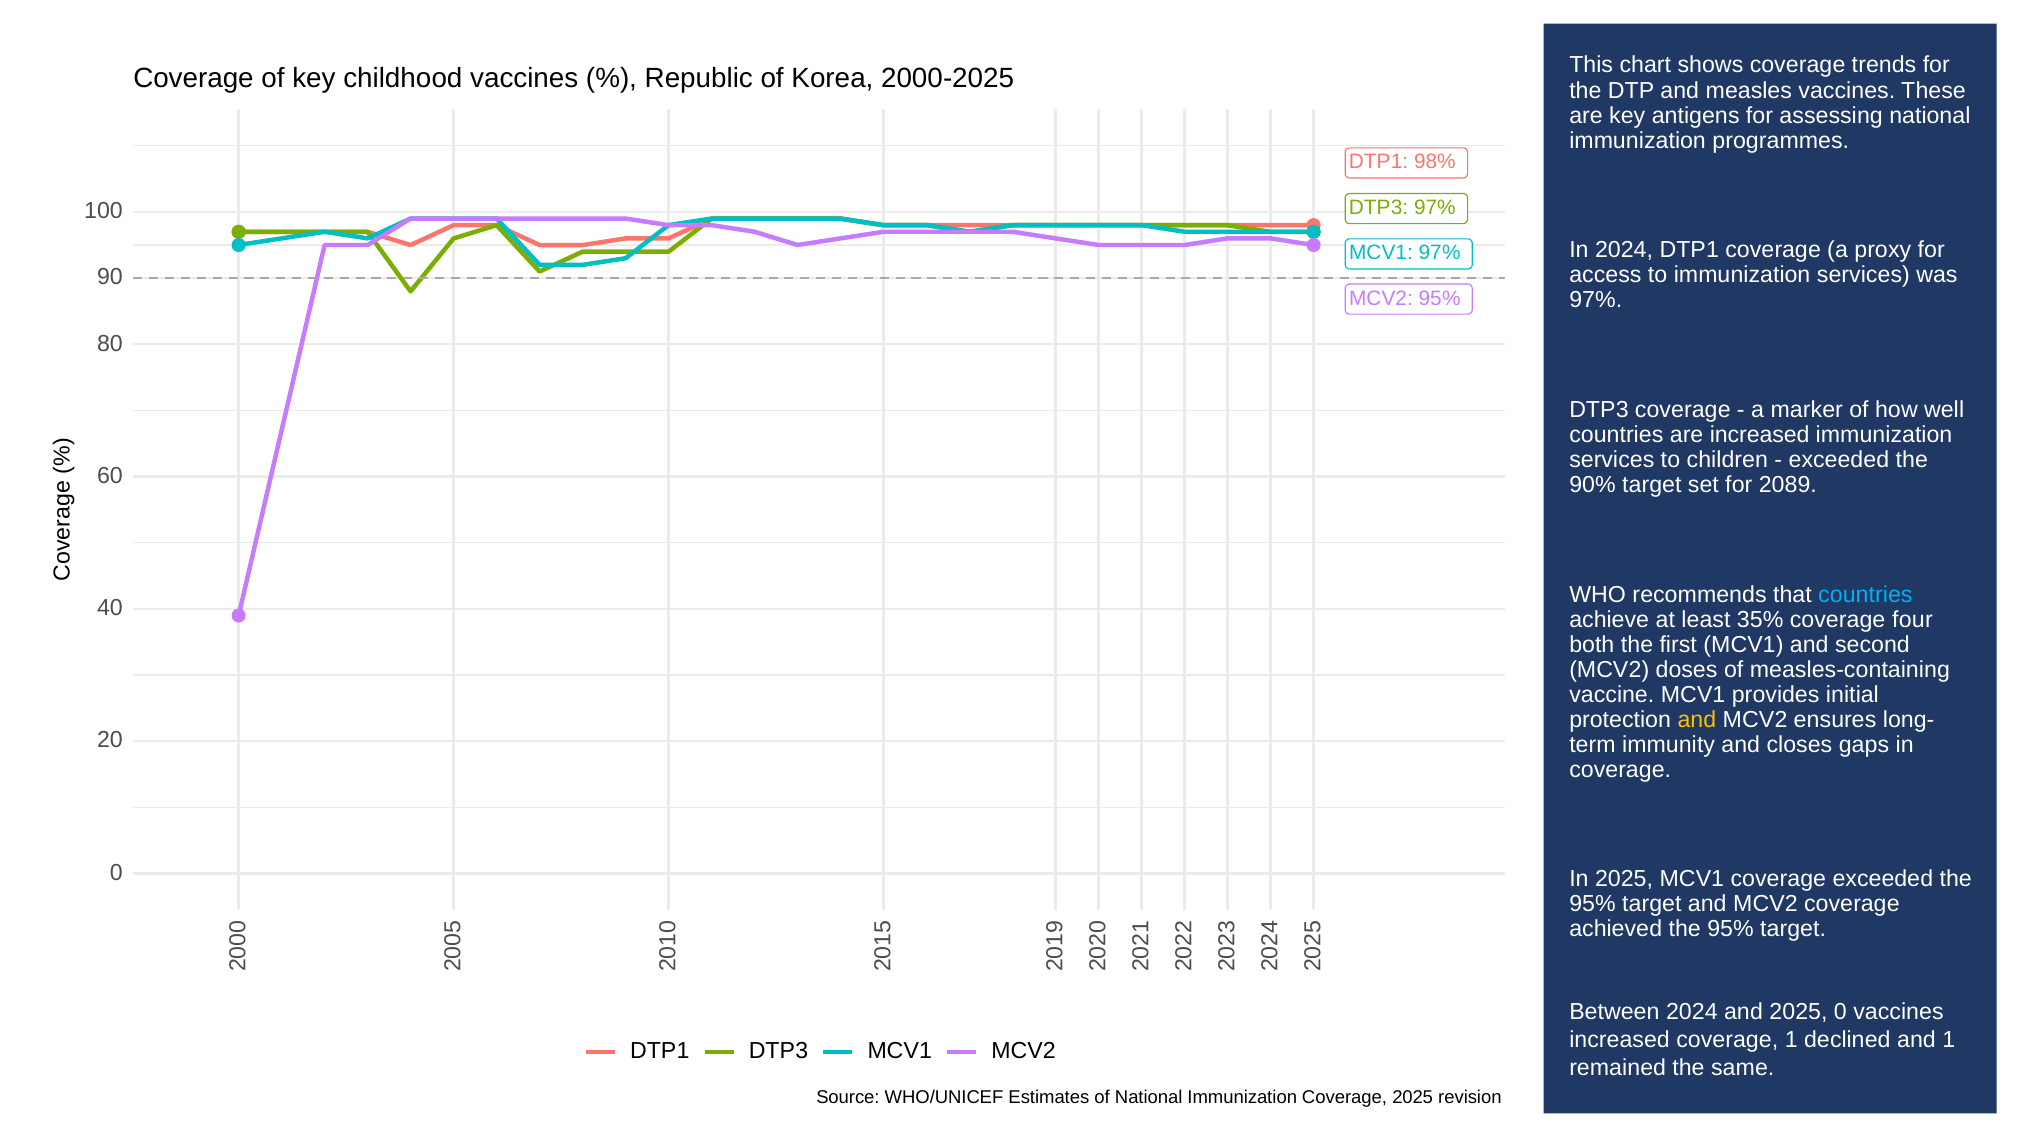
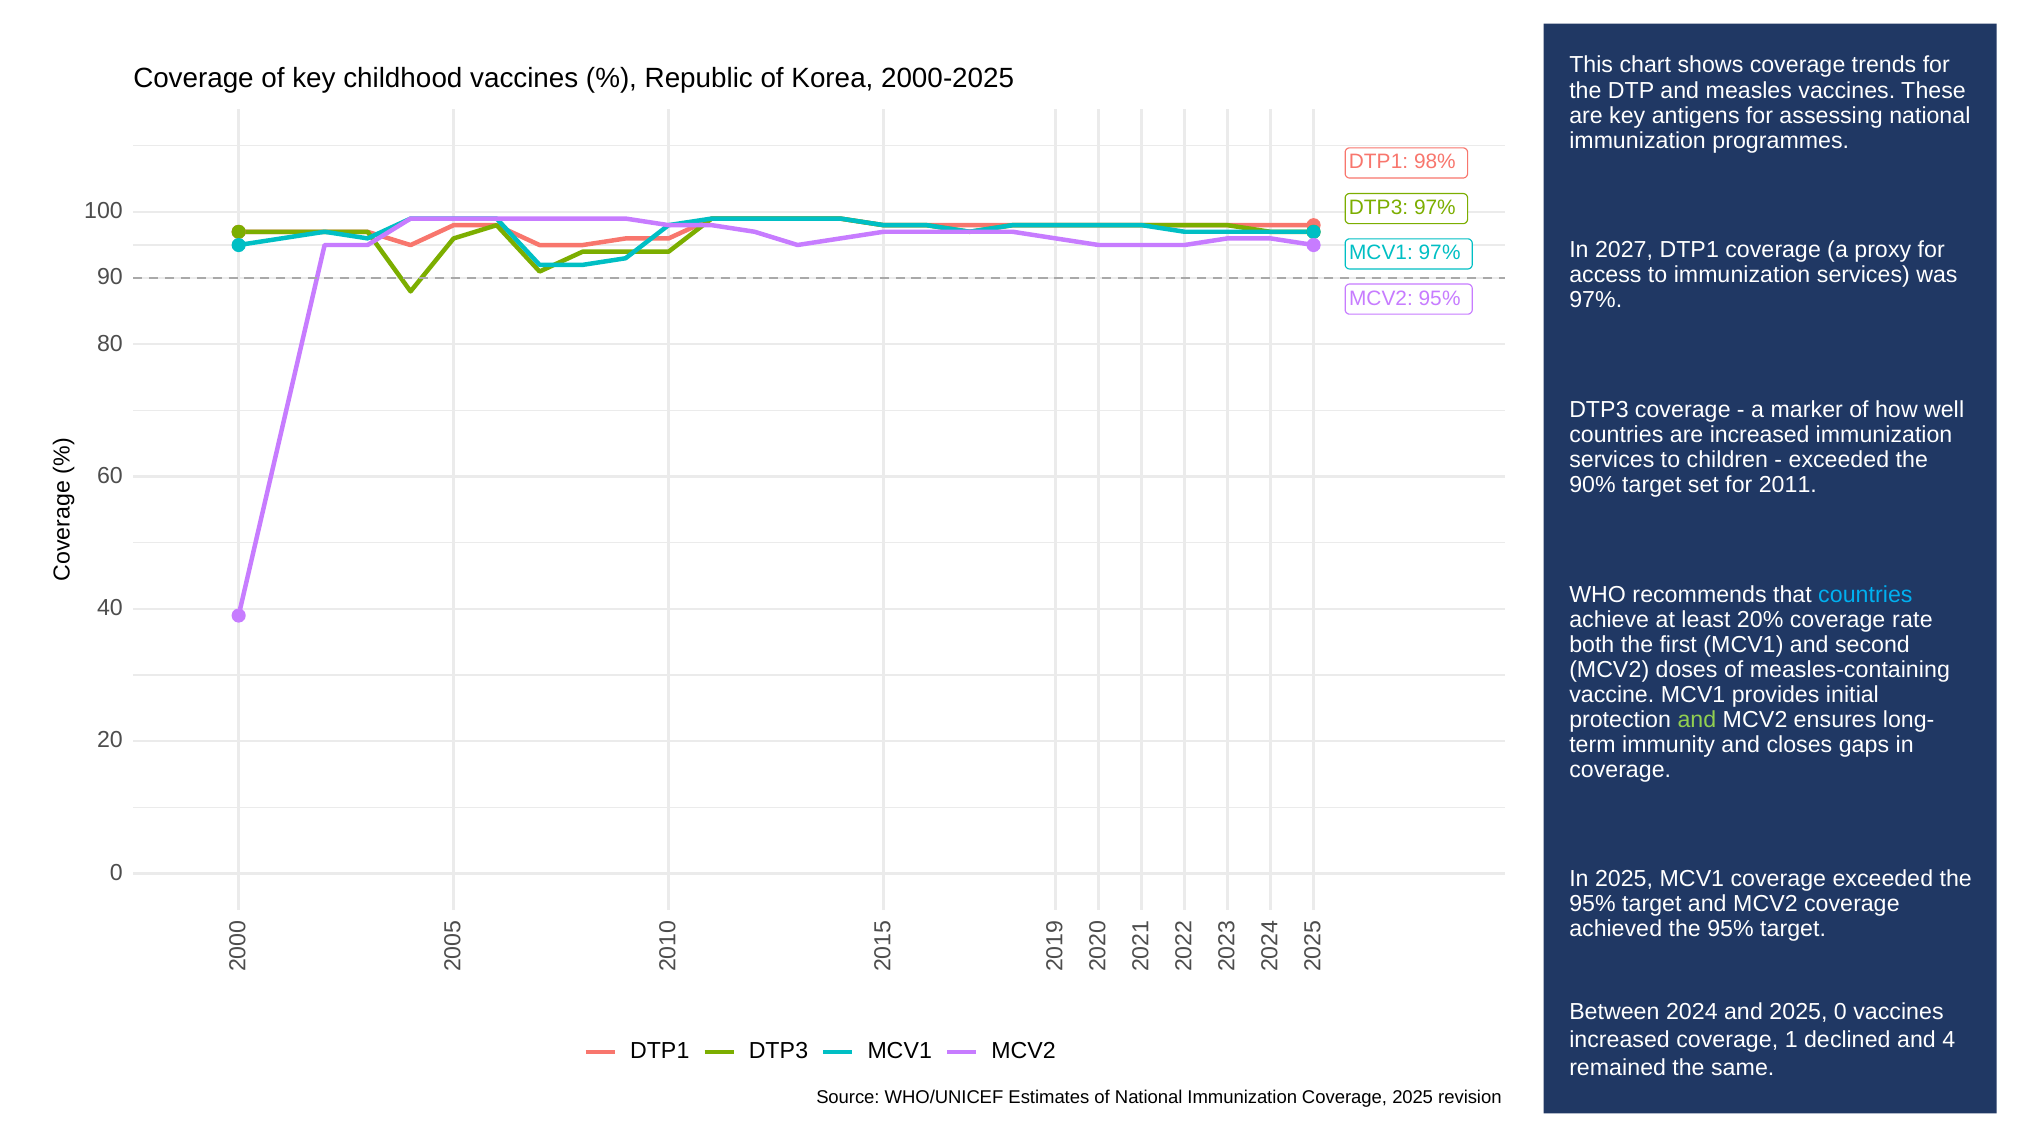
In 2024: 2024 -> 2027
2089: 2089 -> 2011
35%: 35% -> 20%
four: four -> rate
and at (1697, 720) colour: yellow -> light green
and 1: 1 -> 4
